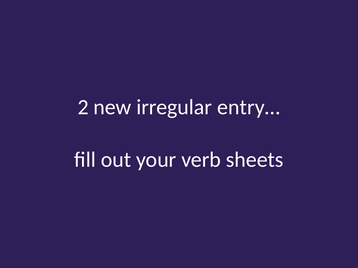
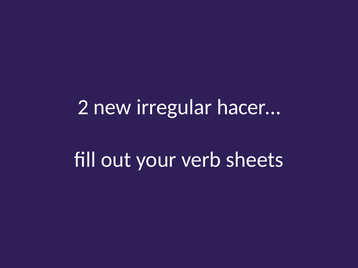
entry…: entry… -> hacer…
